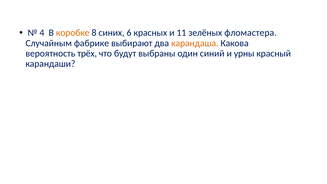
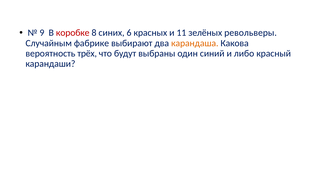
4: 4 -> 9
коробке colour: orange -> red
фломастера: фломастера -> револьверы
урны: урны -> либо
